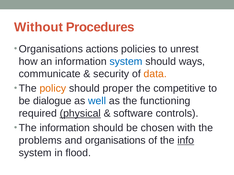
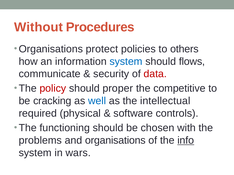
actions: actions -> protect
unrest: unrest -> others
ways: ways -> flows
data colour: orange -> red
policy colour: orange -> red
dialogue: dialogue -> cracking
functioning: functioning -> intellectual
physical underline: present -> none
The information: information -> functioning
flood: flood -> wars
